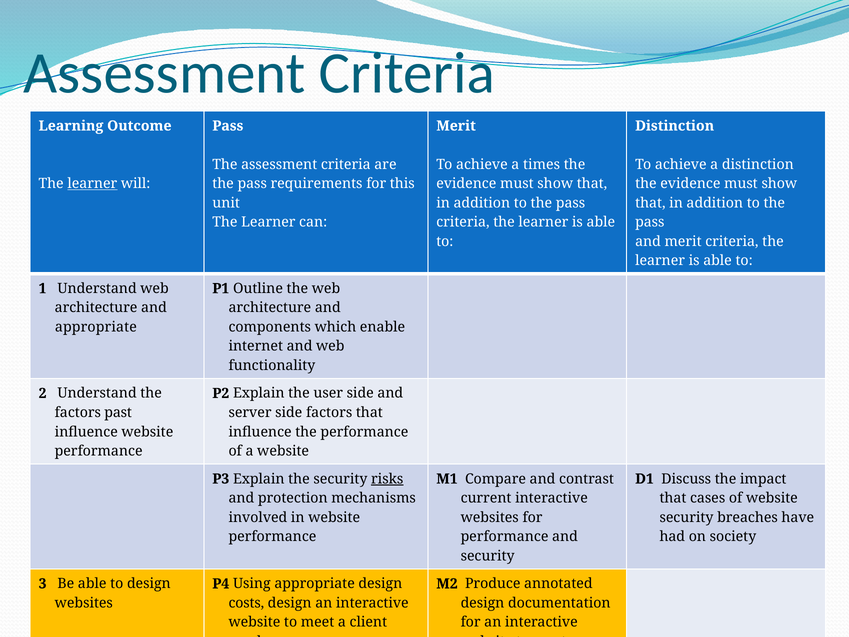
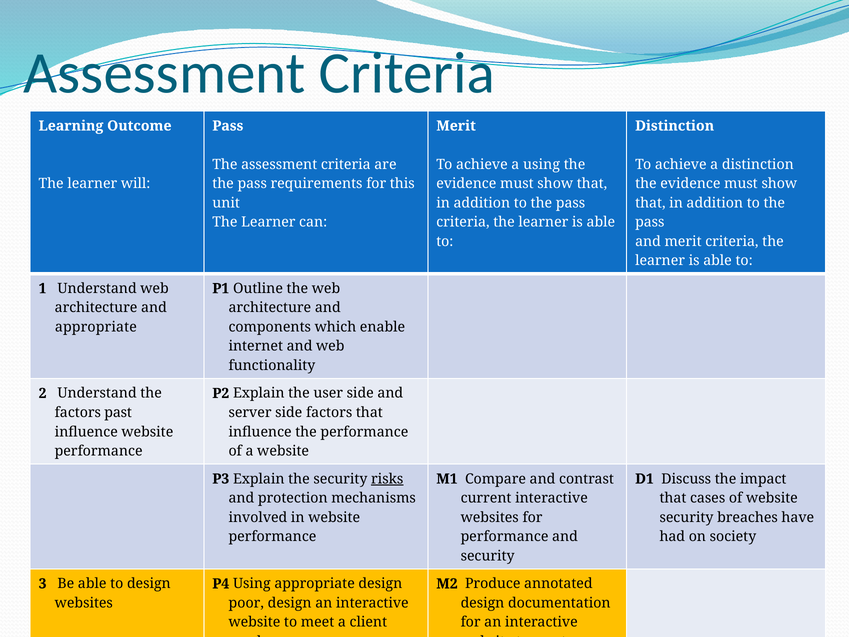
a times: times -> using
learner at (92, 184) underline: present -> none
costs: costs -> poor
